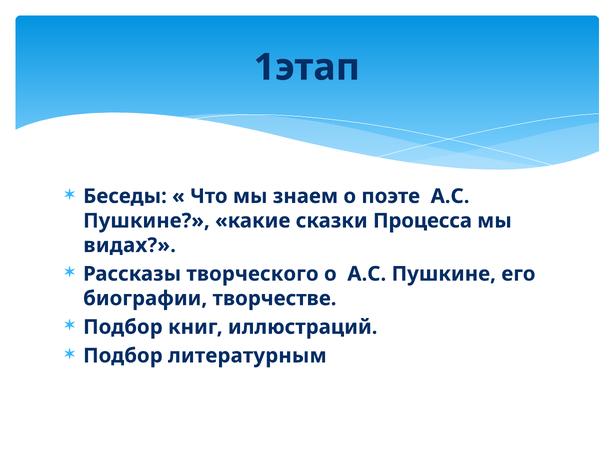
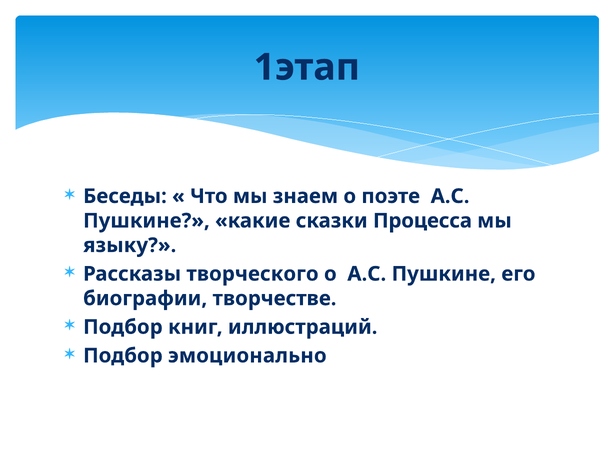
видах: видах -> языку
литературным: литературным -> эмоционально
